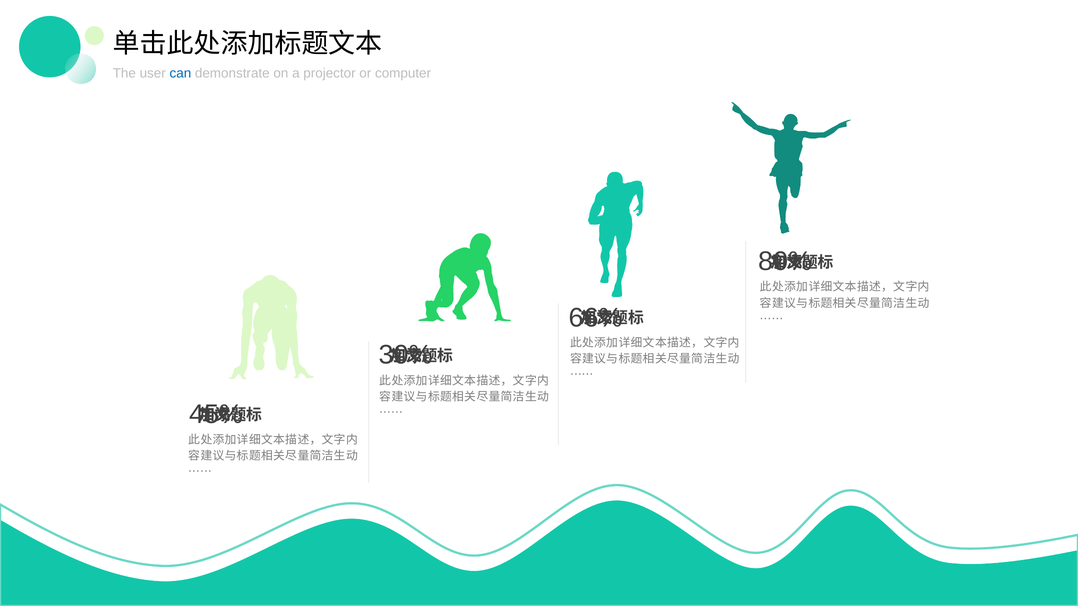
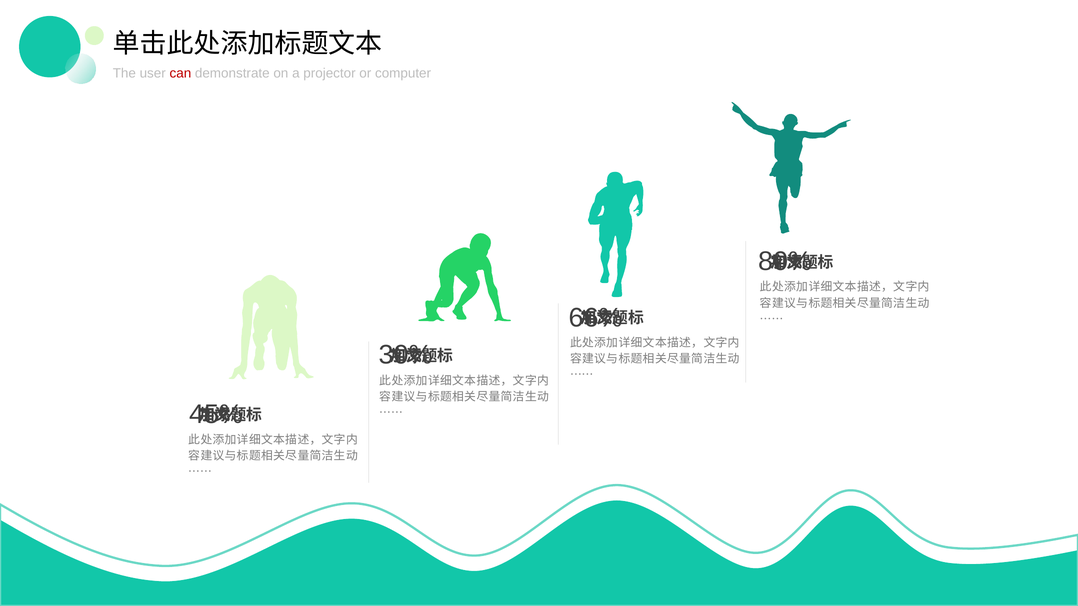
can colour: blue -> red
